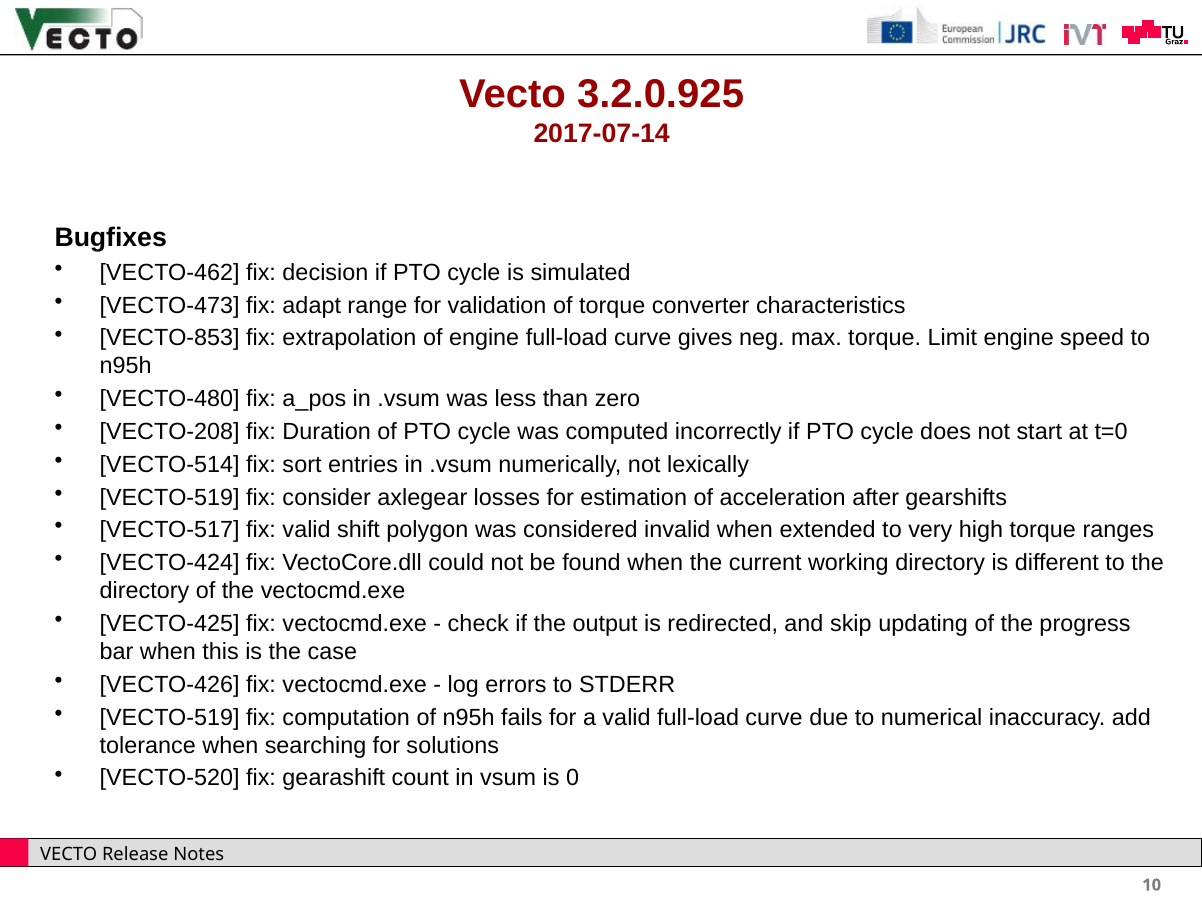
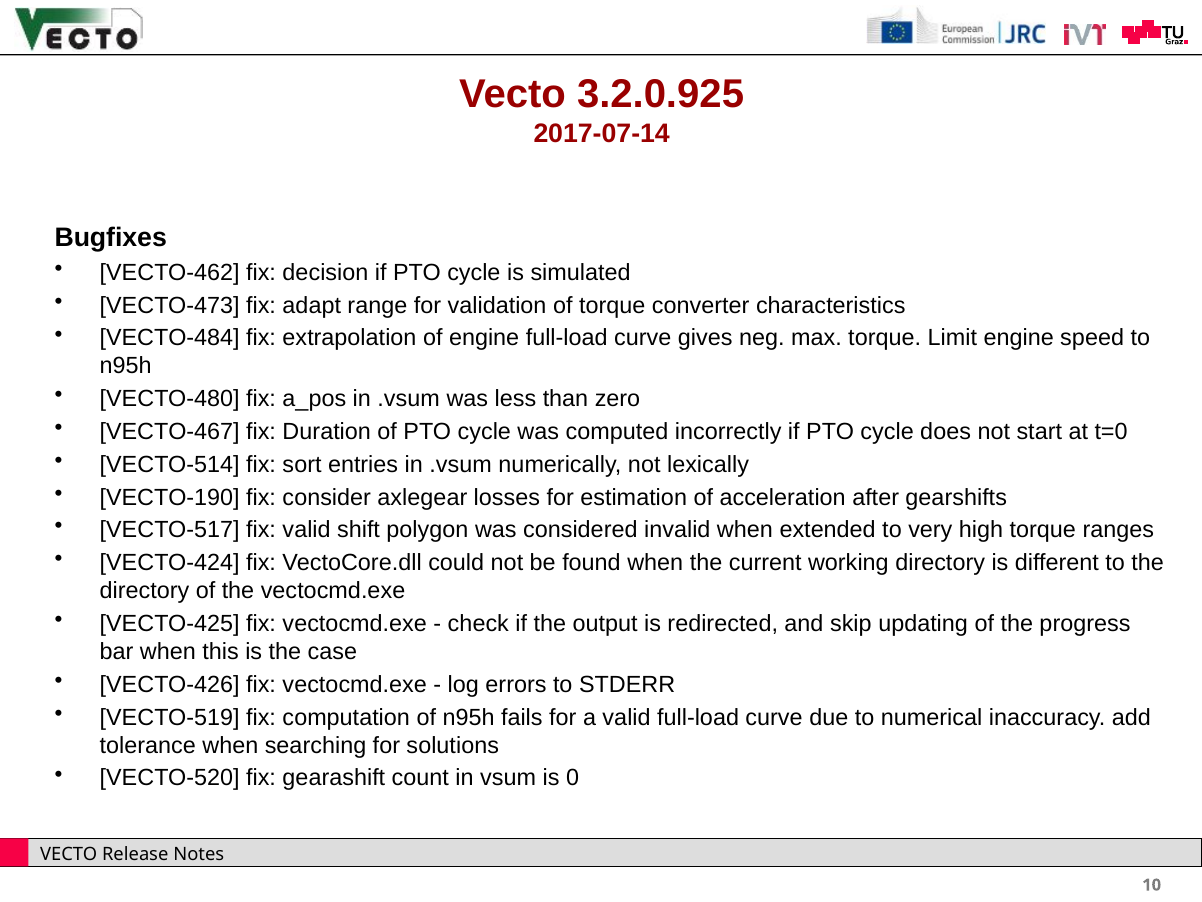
VECTO-853: VECTO-853 -> VECTO-484
VECTO-208: VECTO-208 -> VECTO-467
VECTO-519 at (170, 497): VECTO-519 -> VECTO-190
